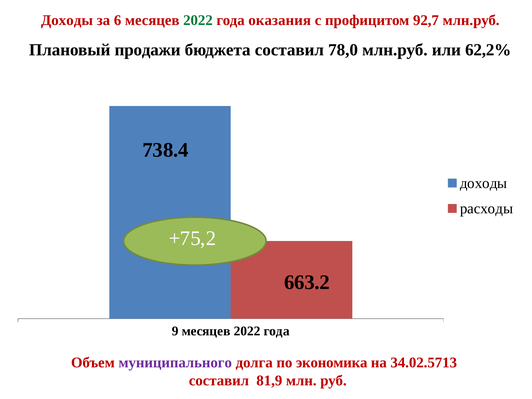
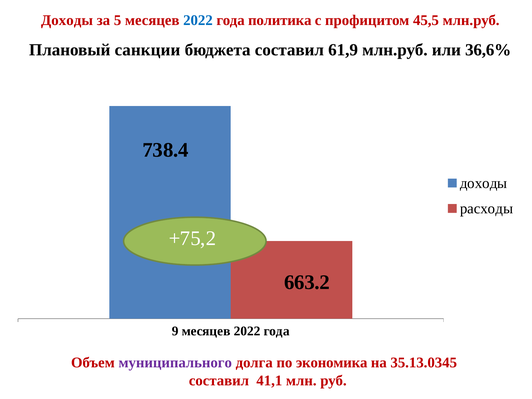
6: 6 -> 5
2022 at (198, 20) colour: green -> blue
оказания: оказания -> политика
92,7: 92,7 -> 45,5
продажи: продажи -> санкции
78,0: 78,0 -> 61,9
62,2%: 62,2% -> 36,6%
34.02.5713: 34.02.5713 -> 35.13.0345
81,9: 81,9 -> 41,1
